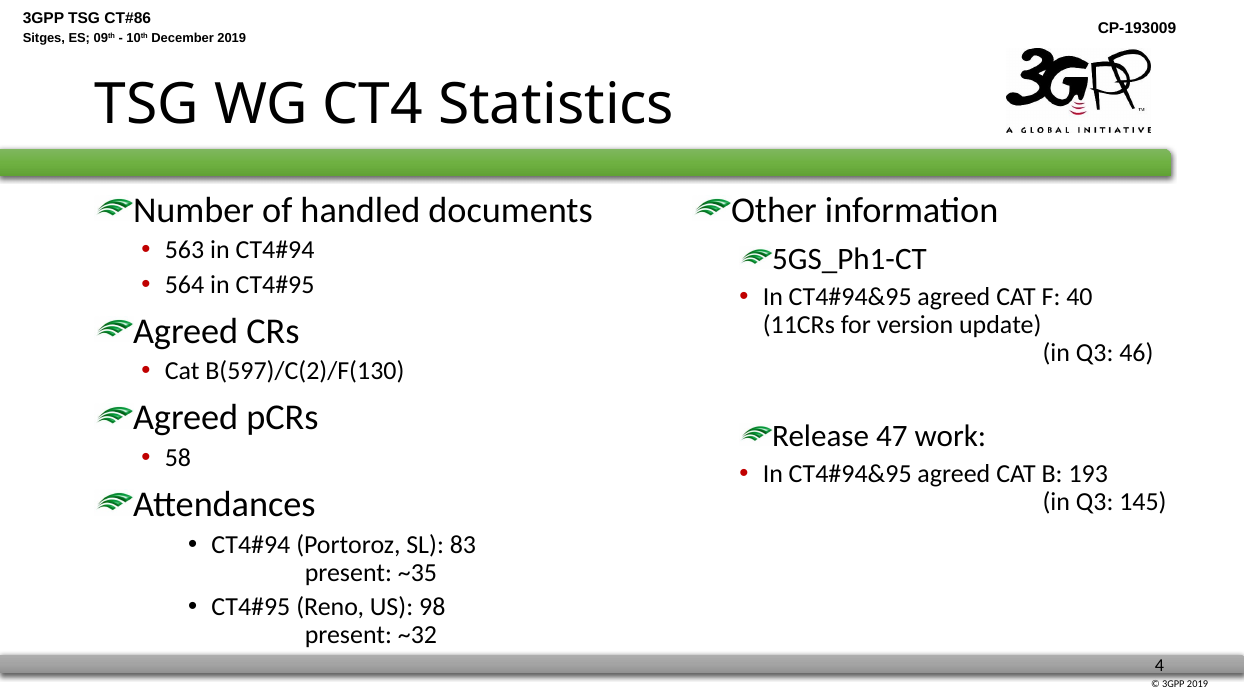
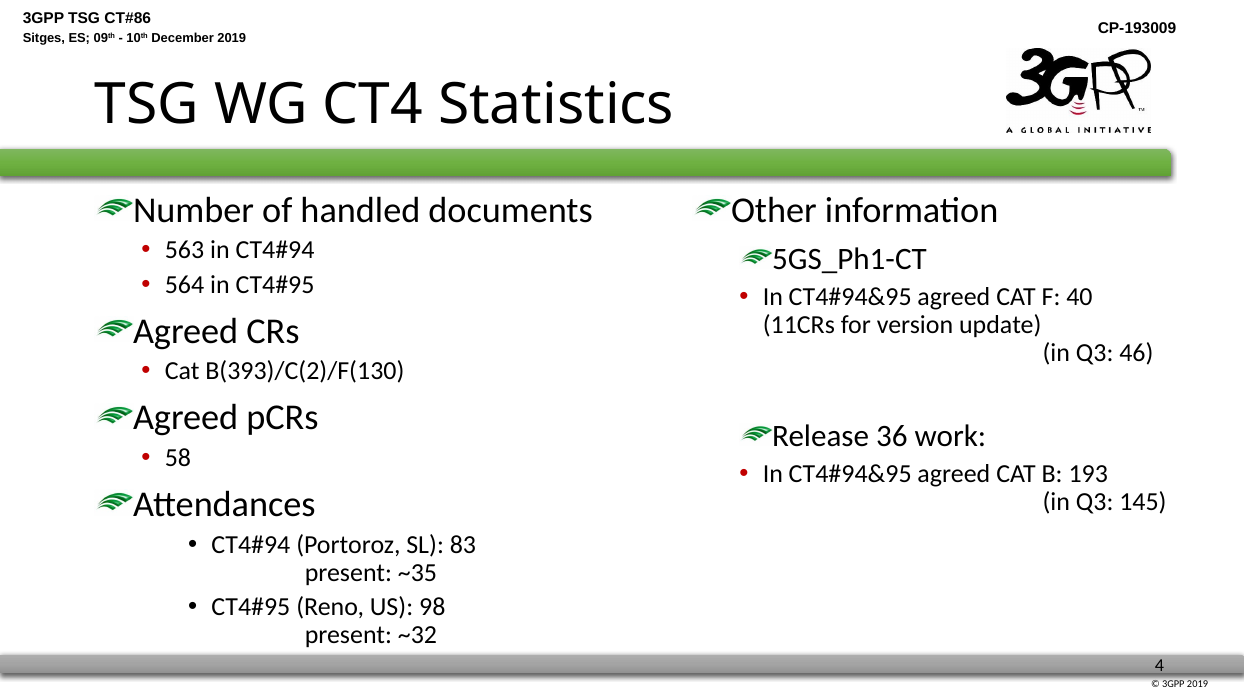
B(597)/C(2)/F(130: B(597)/C(2)/F(130 -> B(393)/C(2)/F(130
47: 47 -> 36
